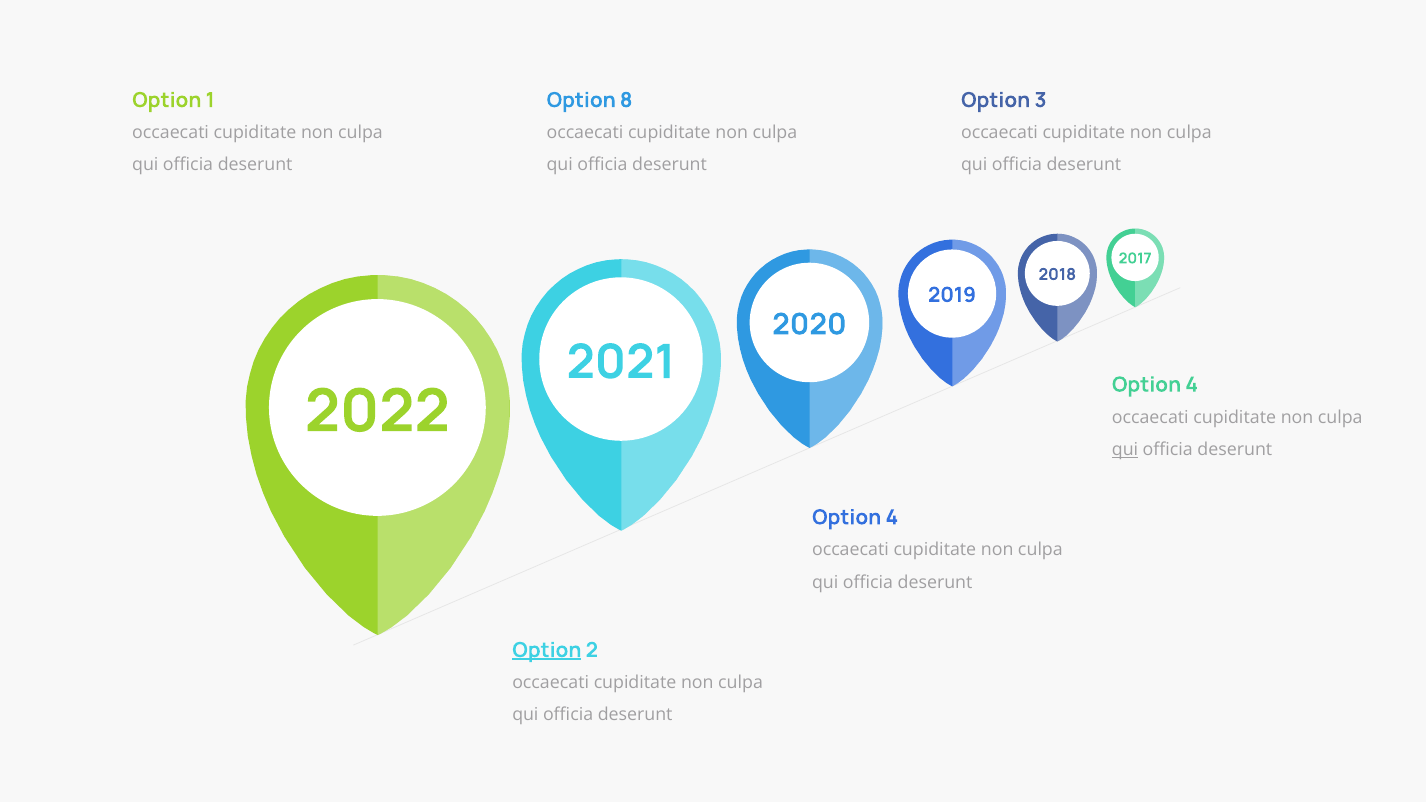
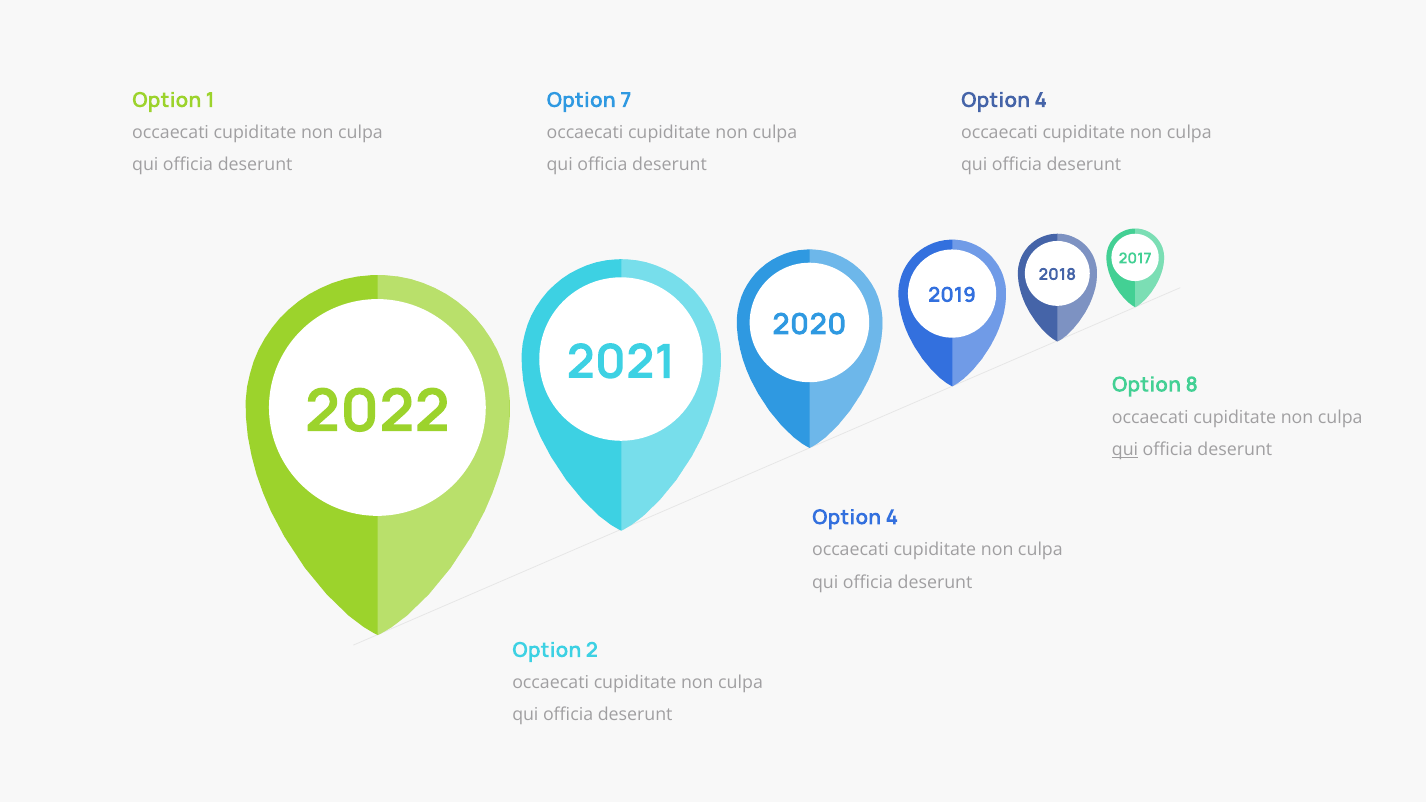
8: 8 -> 7
3 at (1040, 100): 3 -> 4
4 at (1192, 385): 4 -> 8
Option at (547, 650) underline: present -> none
